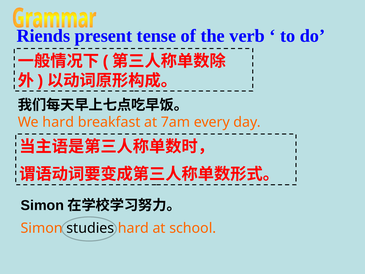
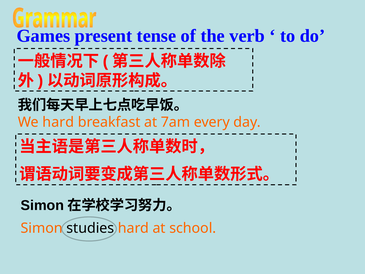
Riends: Riends -> Games
